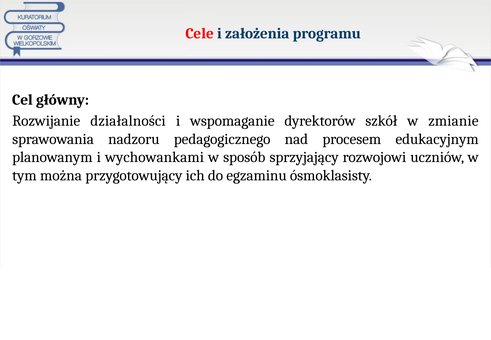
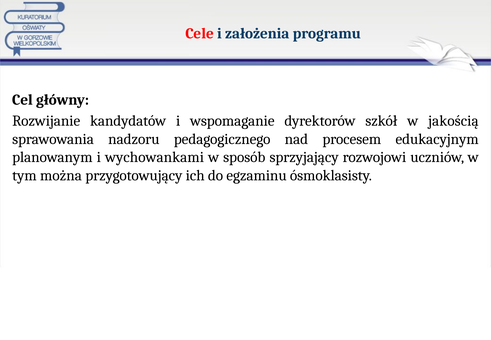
działalności: działalności -> kandydatów
zmianie: zmianie -> jakością
